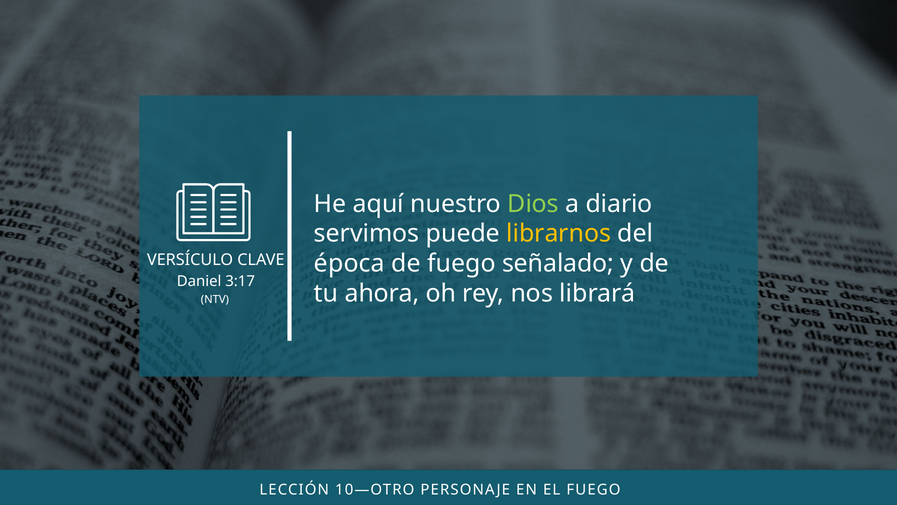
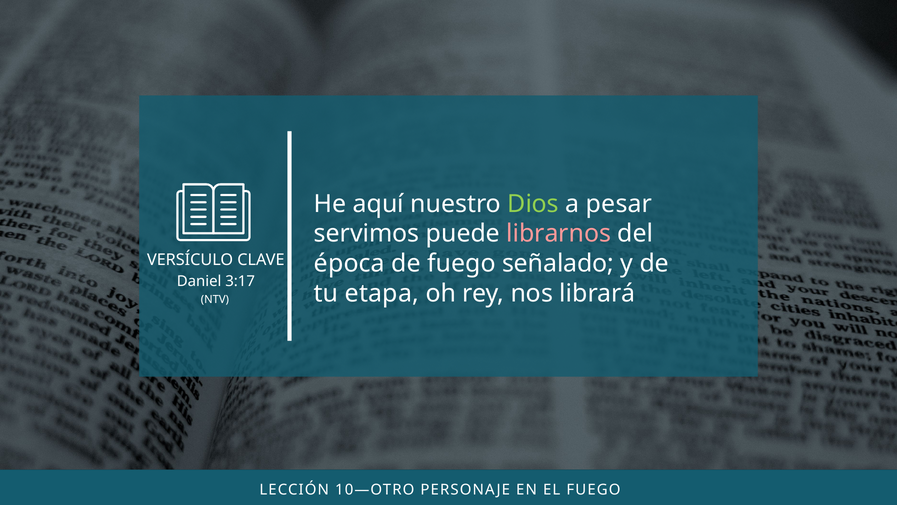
diario: diario -> pesar
librarnos colour: yellow -> pink
ahora: ahora -> etapa
